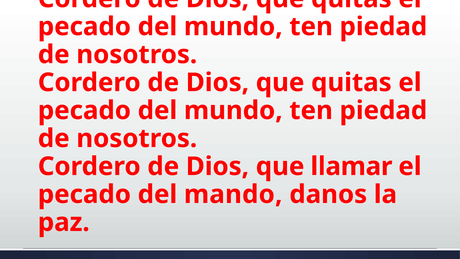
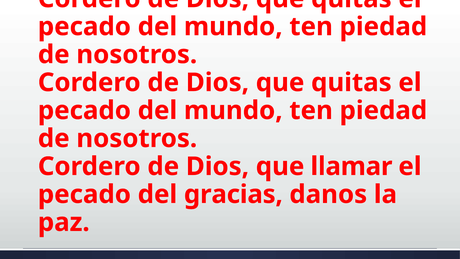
mando: mando -> gracias
